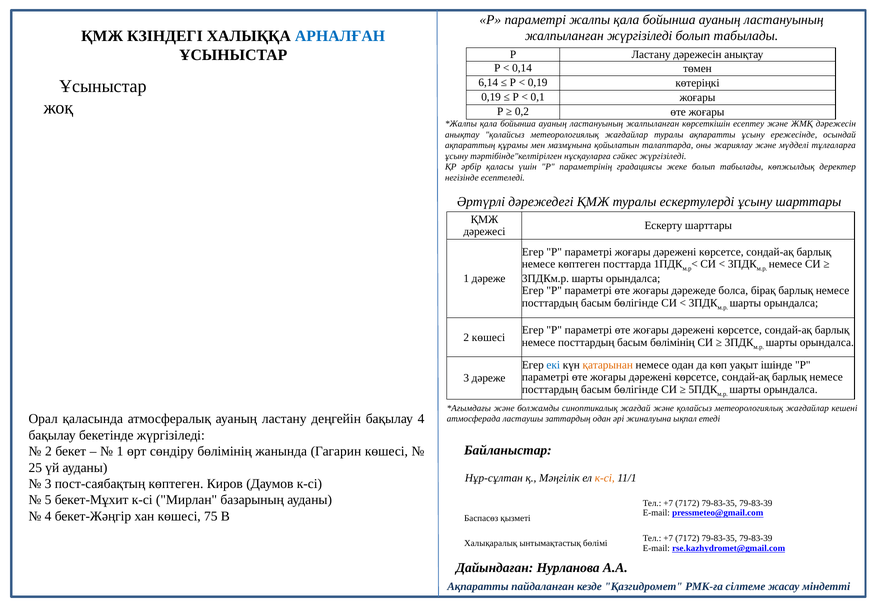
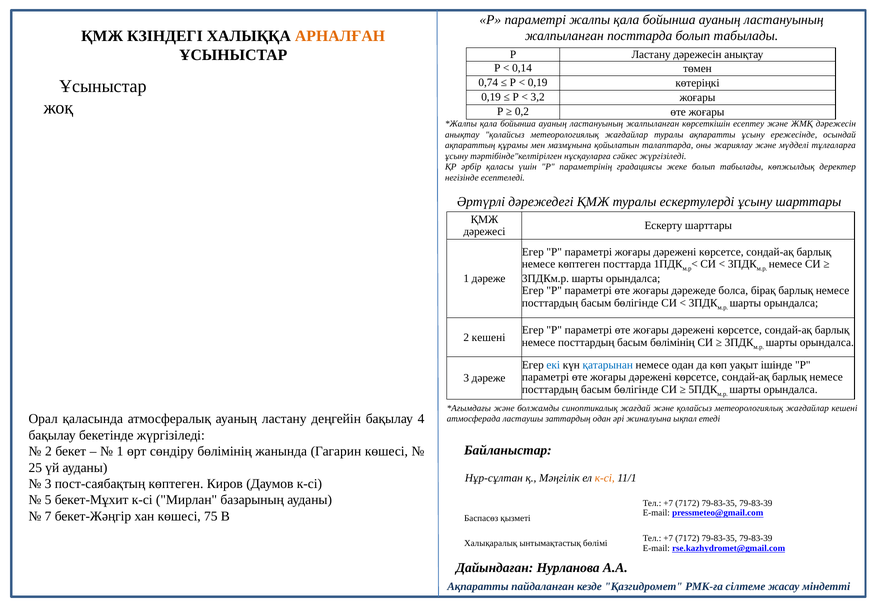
АРНАЛҒАН colour: blue -> orange
жалпыланған жүргізіледі: жүргізіледі -> посттарда
6,14: 6,14 -> 0,74
0,1: 0,1 -> 3,2
2 көшесі: көшесі -> кешені
қатарынан colour: orange -> blue
4 at (48, 516): 4 -> 7
